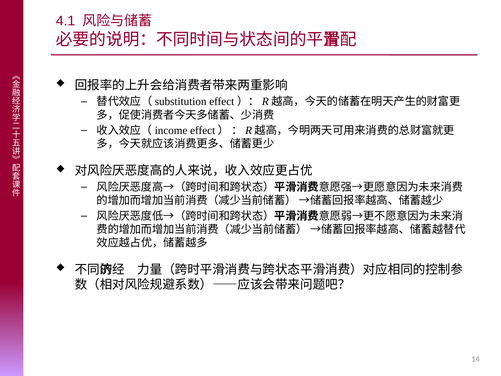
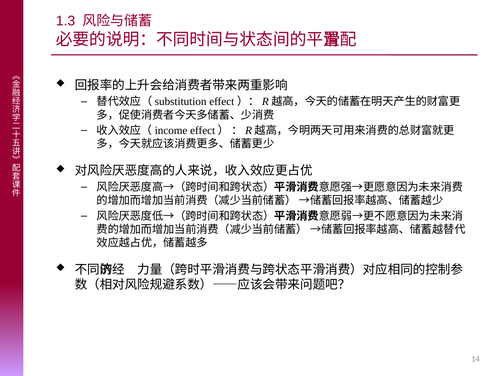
4.1: 4.1 -> 1.3
